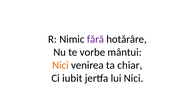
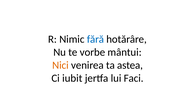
fără colour: purple -> blue
chiar: chiar -> astea
lui Nici: Nici -> Faci
